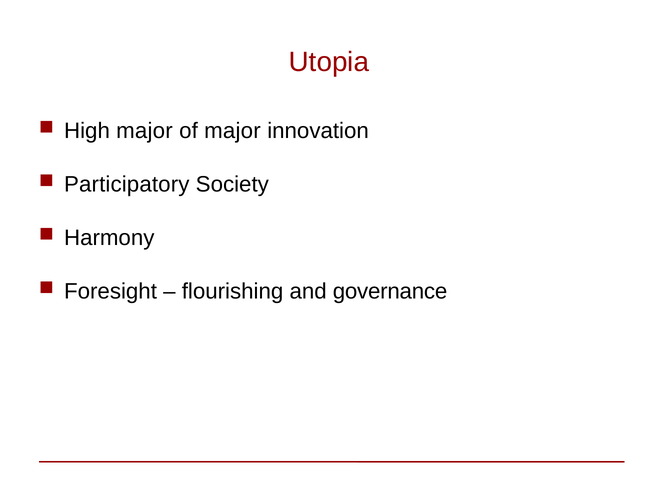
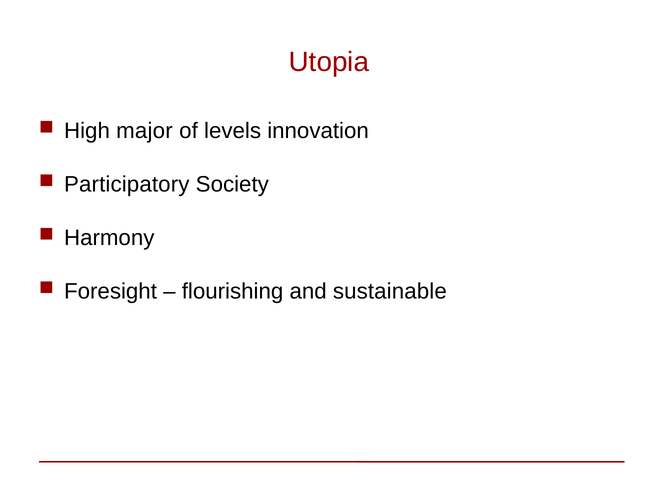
of major: major -> levels
governance: governance -> sustainable
